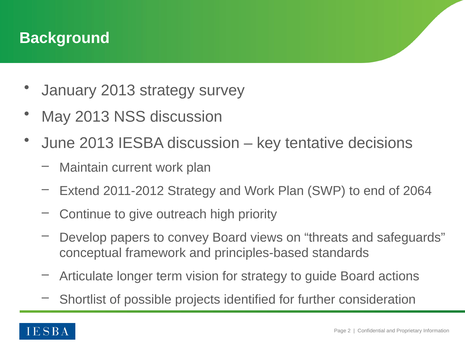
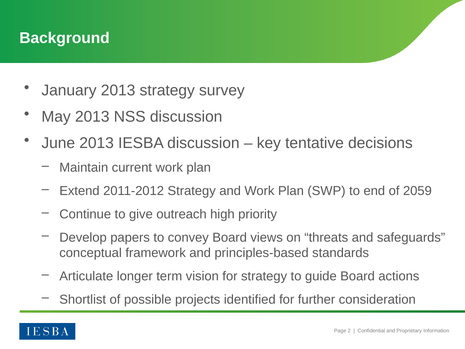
2064: 2064 -> 2059
